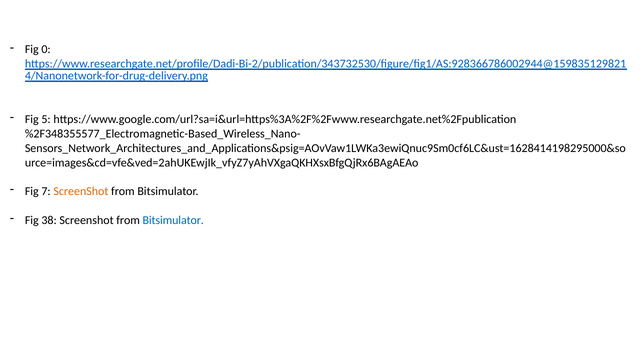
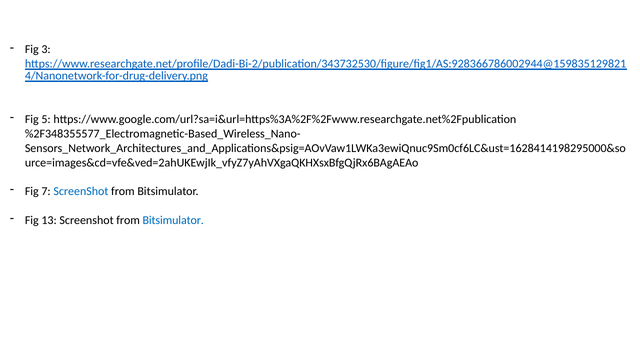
0: 0 -> 3
ScreenShot at (81, 191) colour: orange -> blue
38: 38 -> 13
